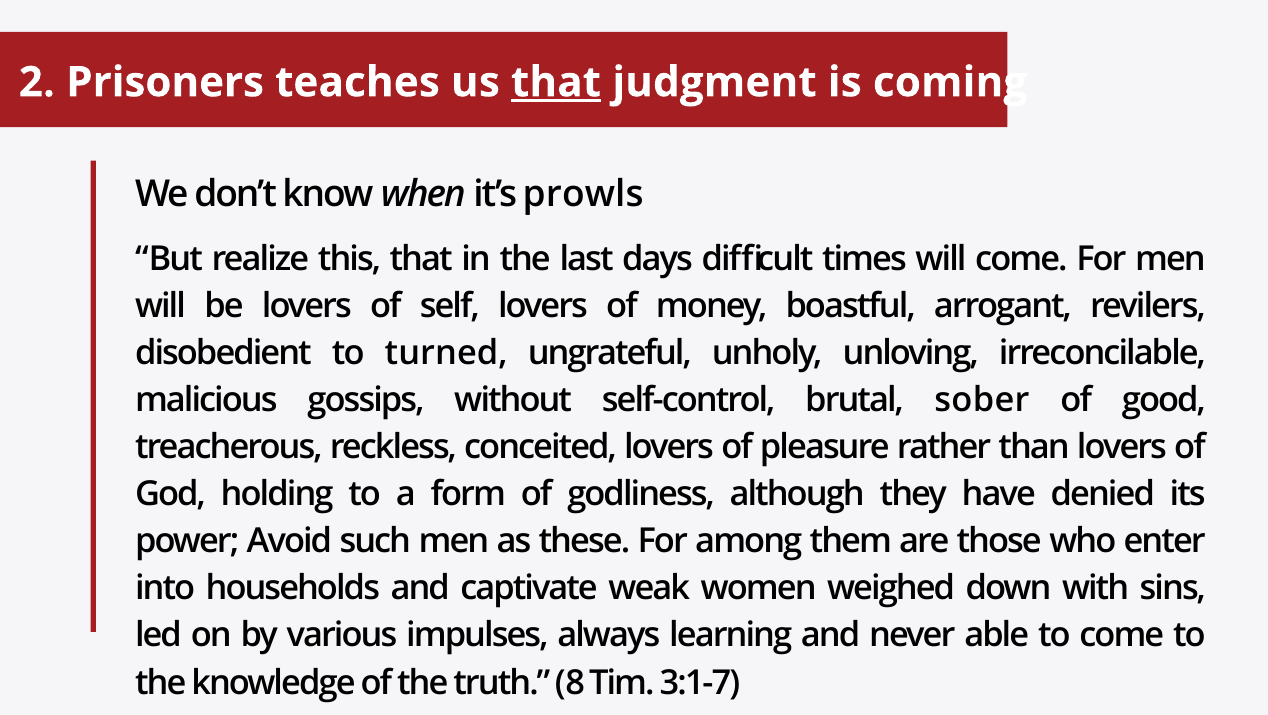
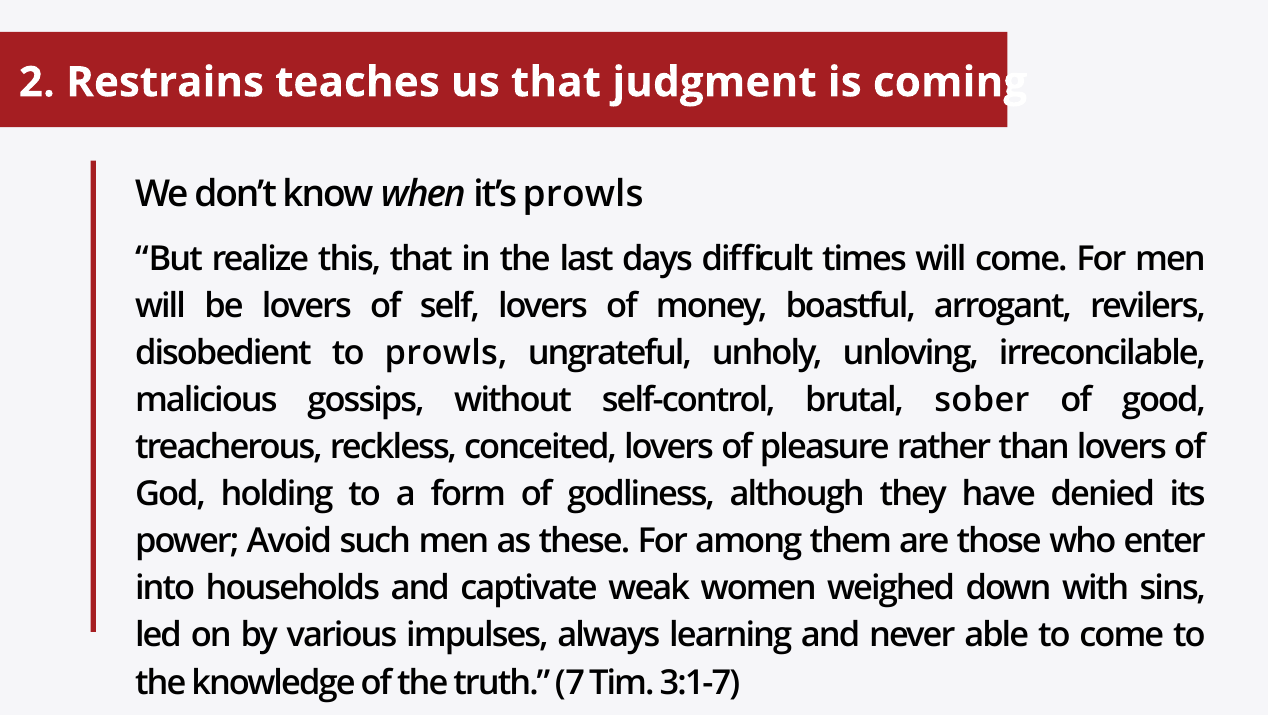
Prisoners: Prisoners -> Restrains
that at (556, 82) underline: present -> none
to turned: turned -> prowls
8: 8 -> 7
